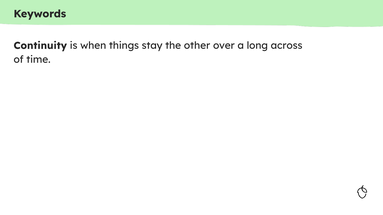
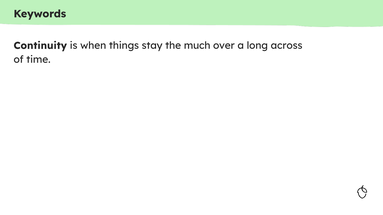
other: other -> much
